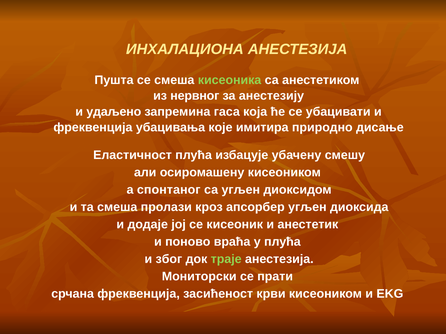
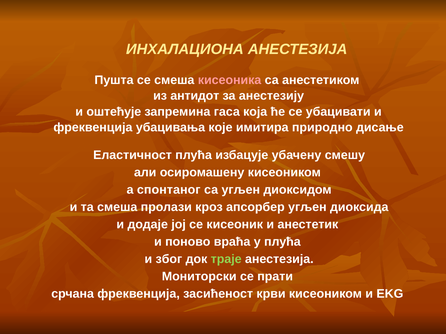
кисеоника colour: light green -> pink
нервног: нервног -> антидот
удаљено: удаљено -> оштећује
